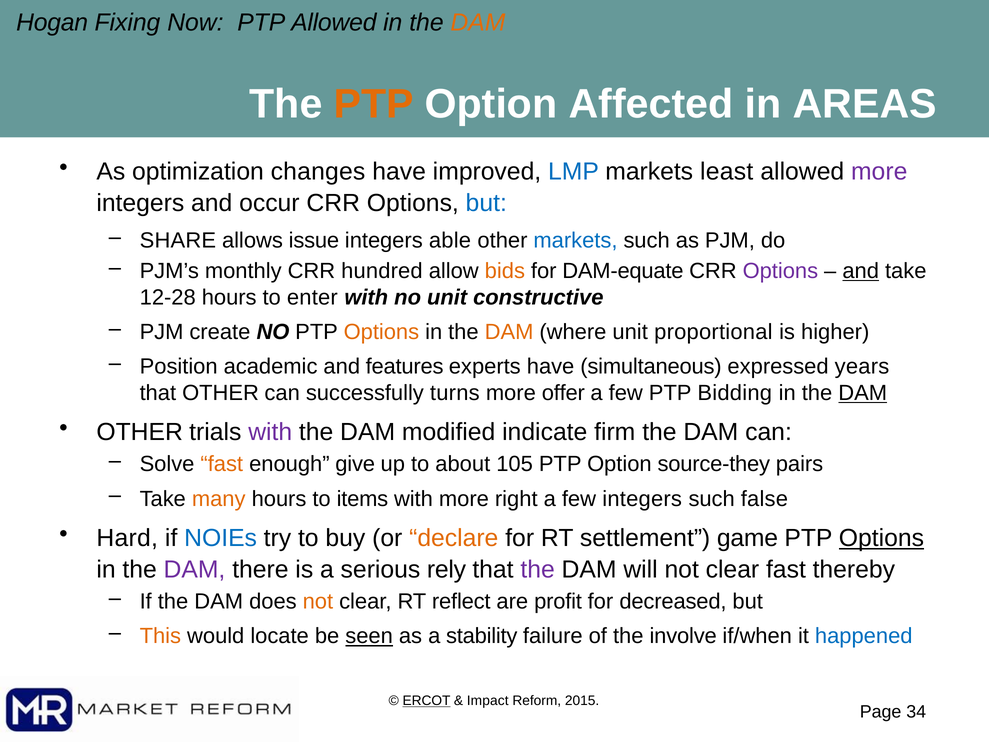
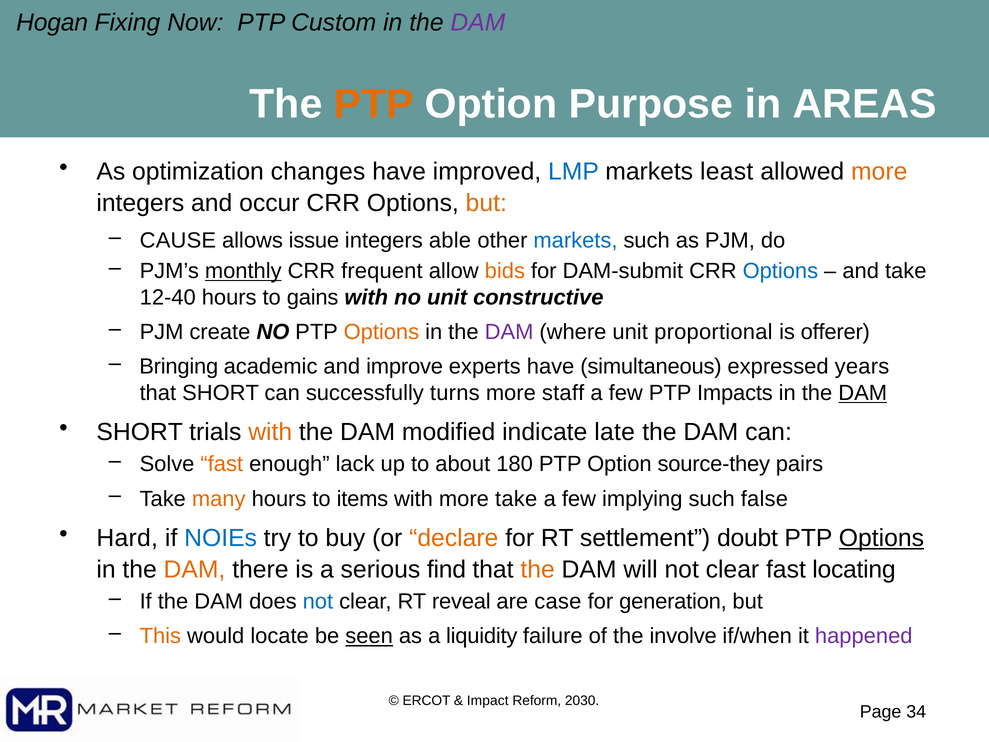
PTP Allowed: Allowed -> Custom
DAM at (478, 22) colour: orange -> purple
Affected: Affected -> Purpose
more at (879, 171) colour: purple -> orange
but at (486, 203) colour: blue -> orange
SHARE: SHARE -> CAUSE
monthly underline: none -> present
hundred: hundred -> frequent
DAM-equate: DAM-equate -> DAM-submit
Options at (780, 271) colour: purple -> blue
and at (861, 271) underline: present -> none
12-28: 12-28 -> 12-40
enter: enter -> gains
DAM at (509, 332) colour: orange -> purple
higher: higher -> offerer
Position: Position -> Bringing
features: features -> improve
that OTHER: OTHER -> SHORT
offer: offer -> staff
Bidding: Bidding -> Impacts
OTHER at (140, 432): OTHER -> SHORT
with at (270, 432) colour: purple -> orange
firm: firm -> late
give: give -> lack
105: 105 -> 180
more right: right -> take
few integers: integers -> implying
game: game -> doubt
DAM at (194, 569) colour: purple -> orange
rely: rely -> find
the at (538, 569) colour: purple -> orange
thereby: thereby -> locating
not at (318, 601) colour: orange -> blue
reflect: reflect -> reveal
profit: profit -> case
decreased: decreased -> generation
stability: stability -> liquidity
happened colour: blue -> purple
ERCOT underline: present -> none
2015: 2015 -> 2030
